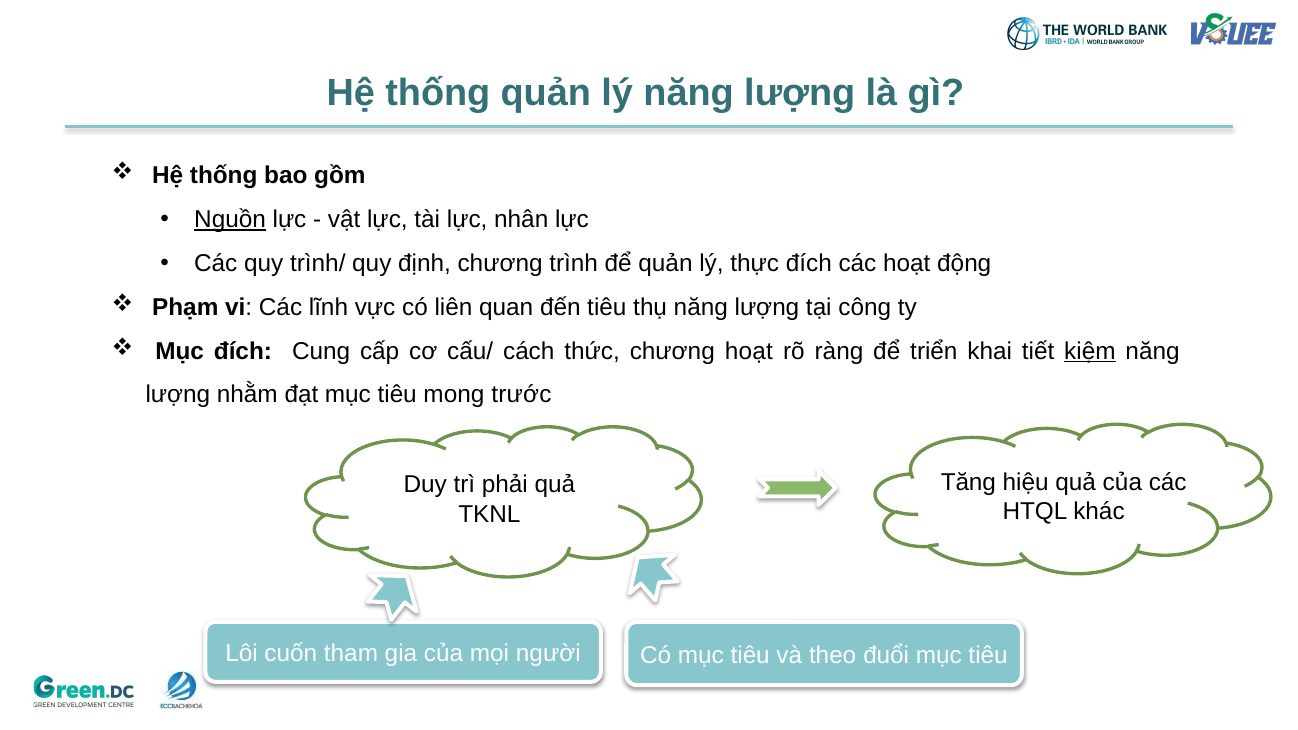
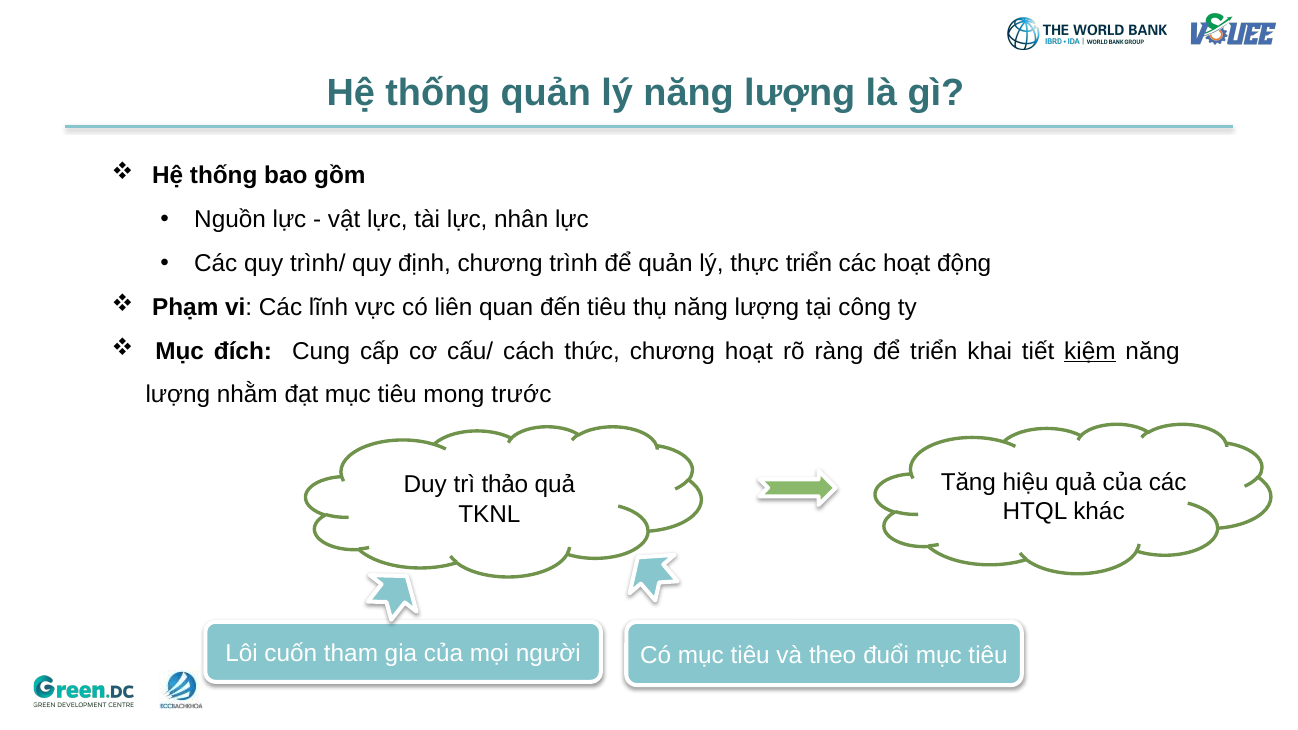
Nguồn underline: present -> none
thực đích: đích -> triển
phải: phải -> thảo
